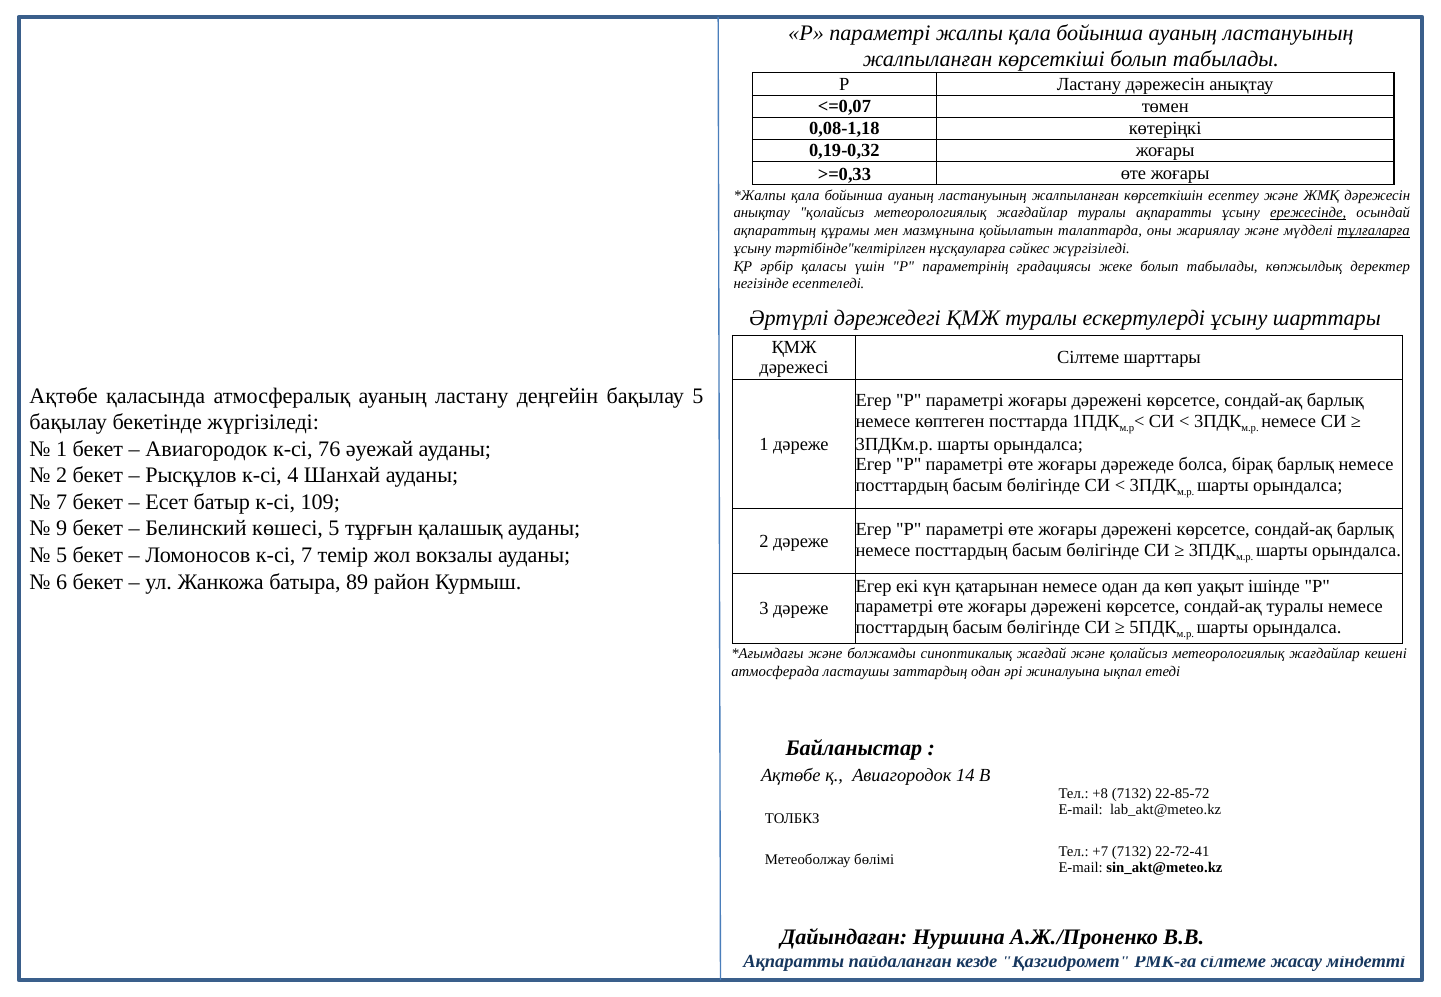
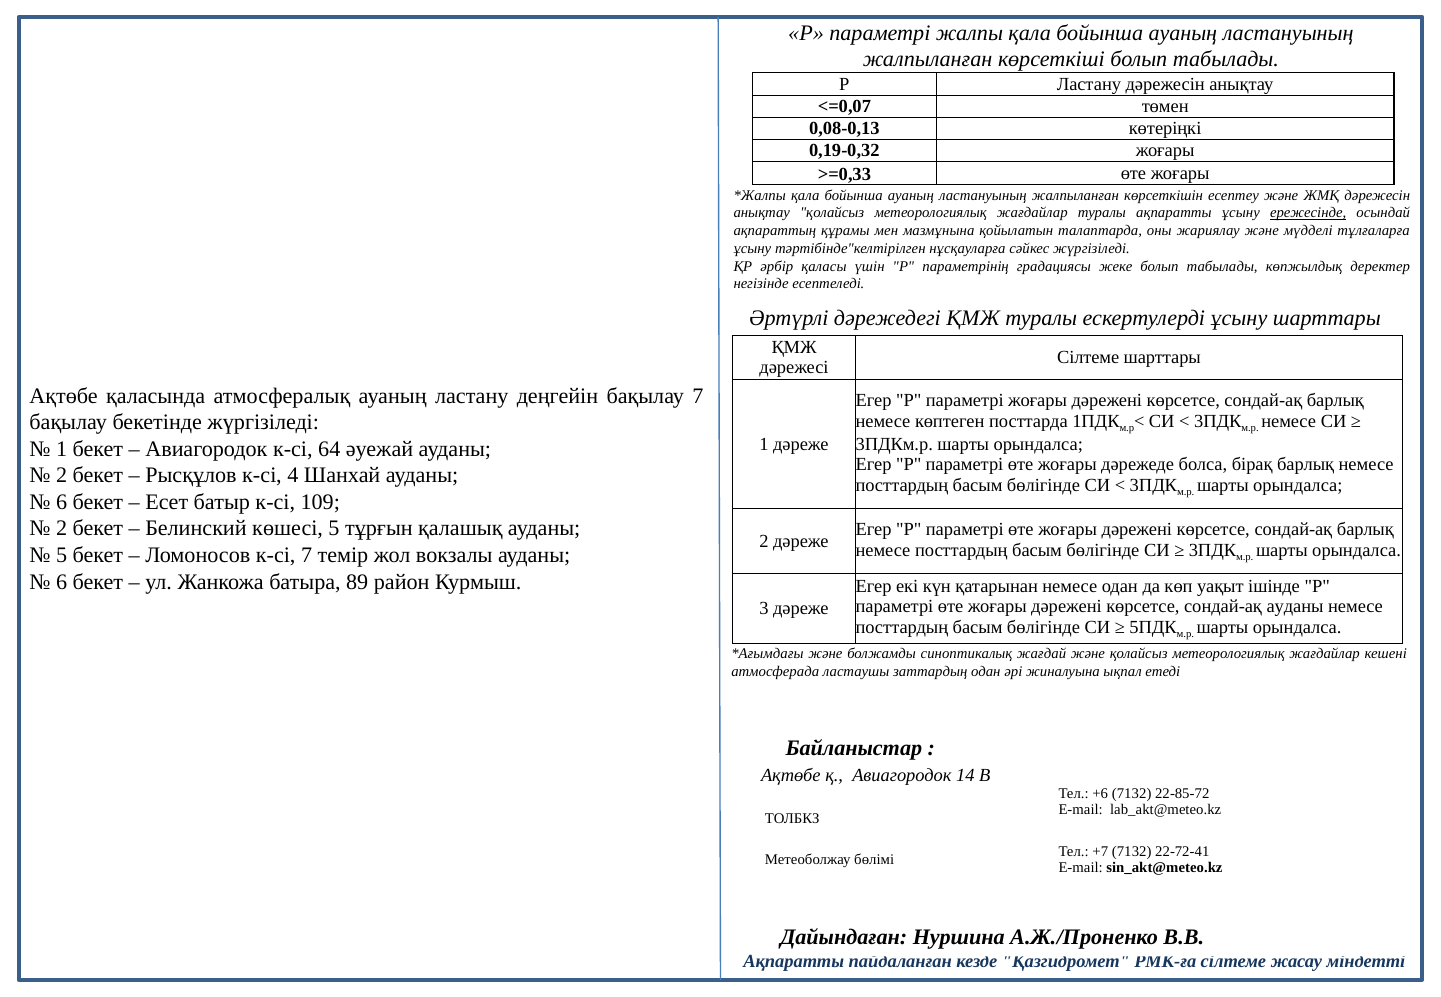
0,08-1,18: 0,08-1,18 -> 0,08-0,13
тұлғаларға underline: present -> none
бақылау 5: 5 -> 7
76: 76 -> 64
7 at (62, 502): 7 -> 6
9 at (62, 529): 9 -> 2
сондай-ақ туралы: туралы -> ауданы
+8: +8 -> +6
